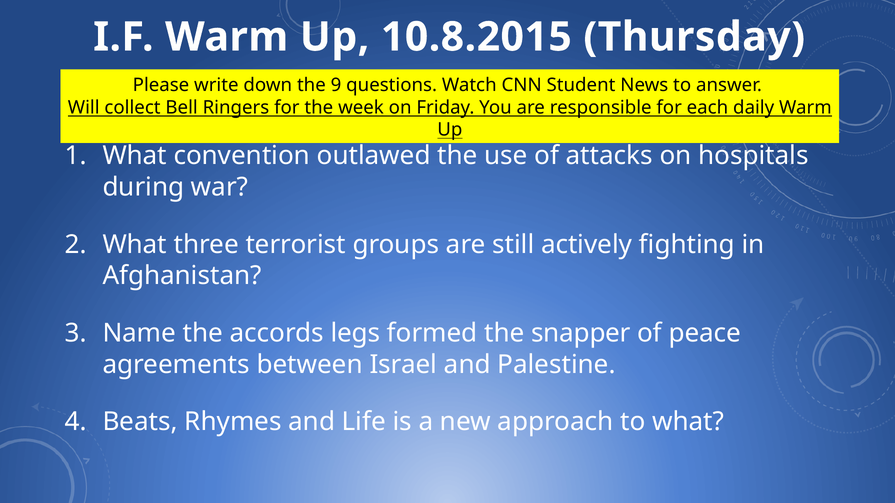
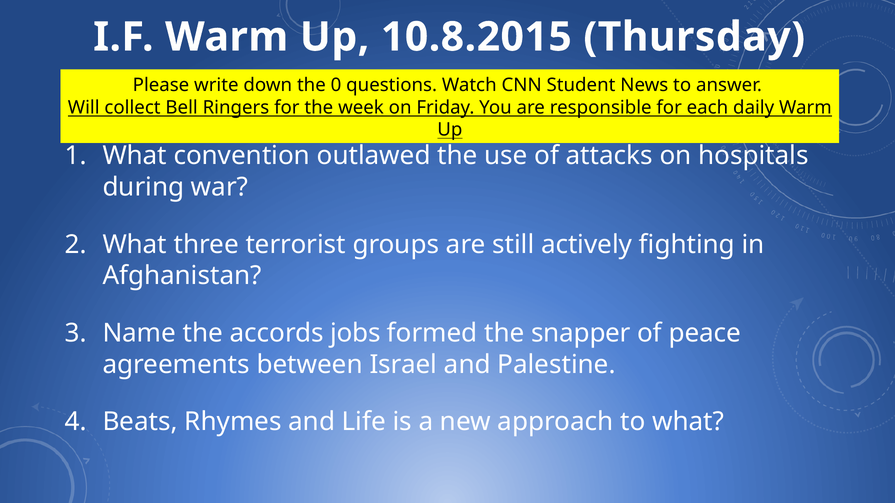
9: 9 -> 0
legs: legs -> jobs
